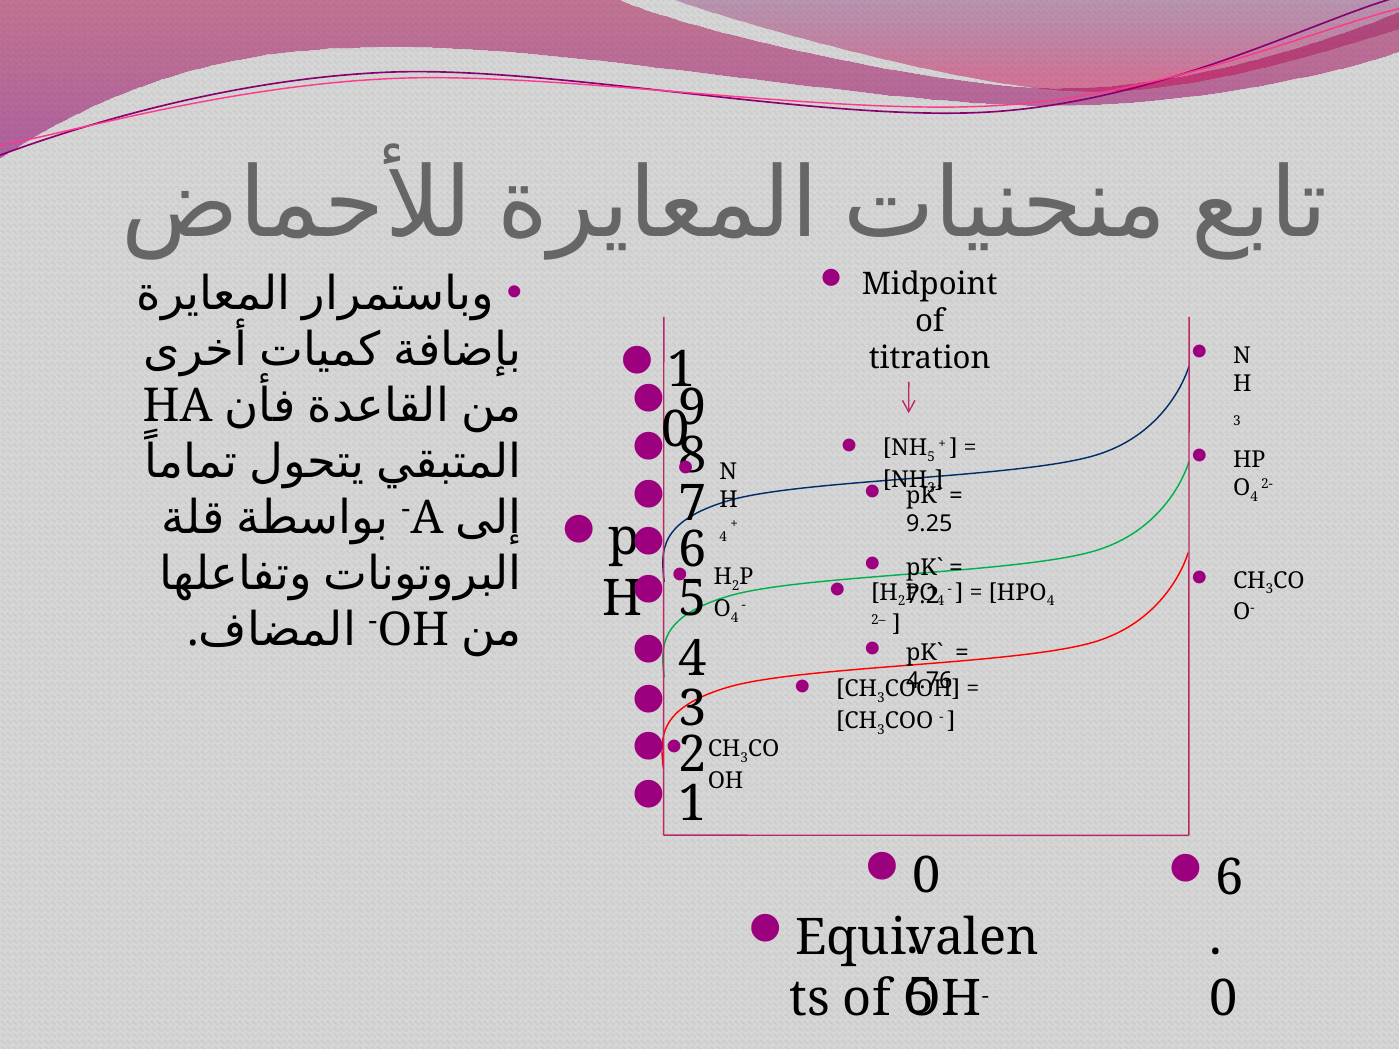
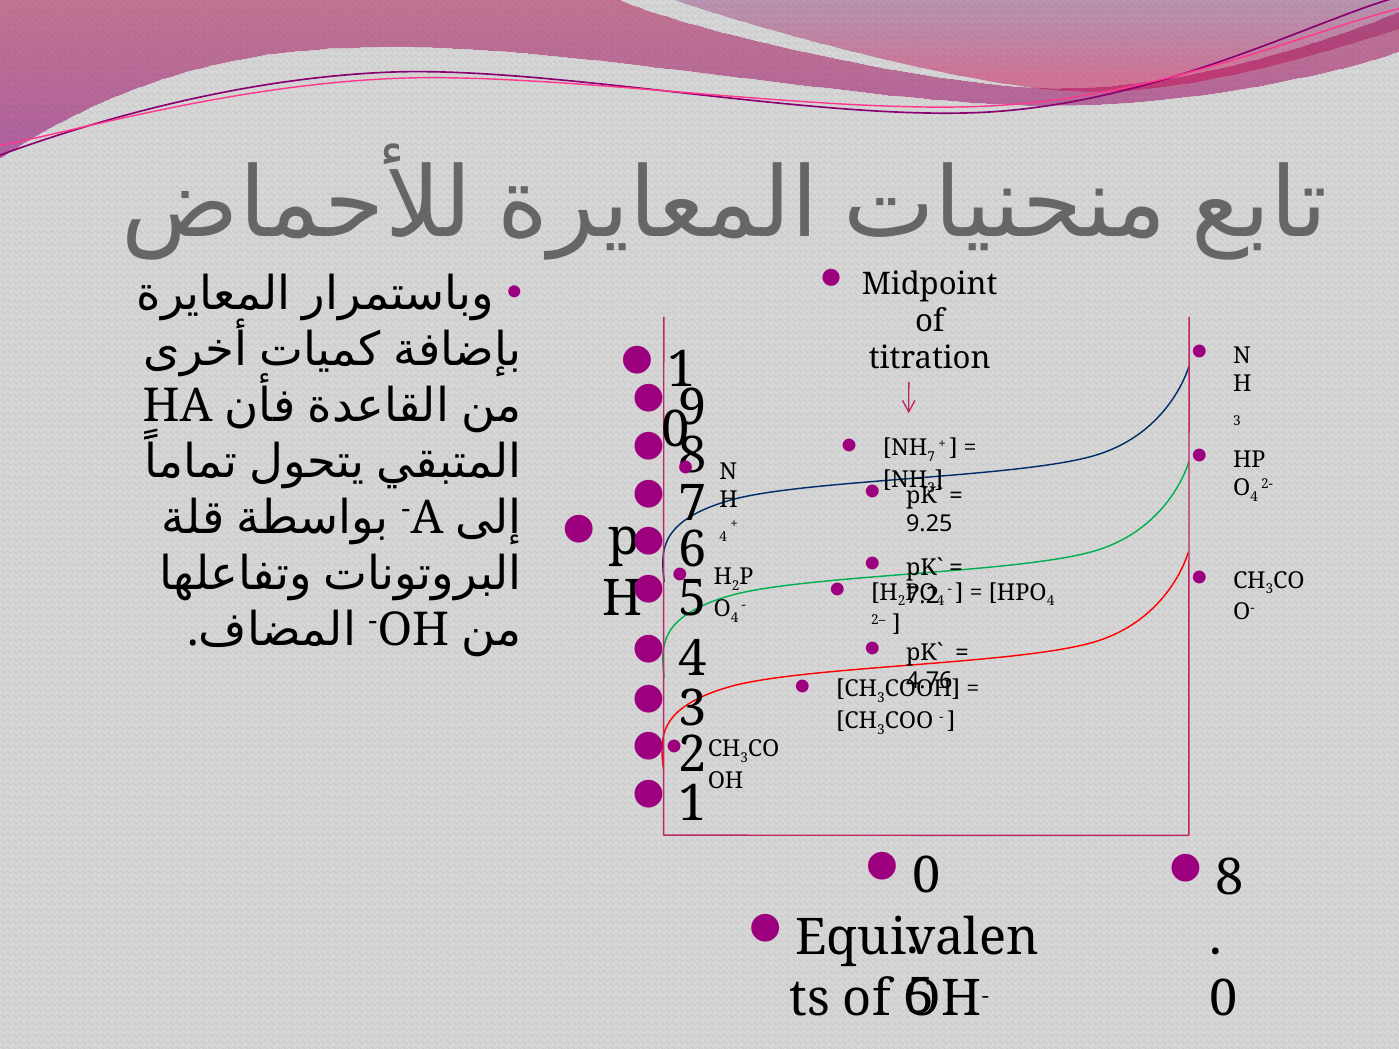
5 at (931, 457): 5 -> 7
6 at (1230, 878): 6 -> 8
